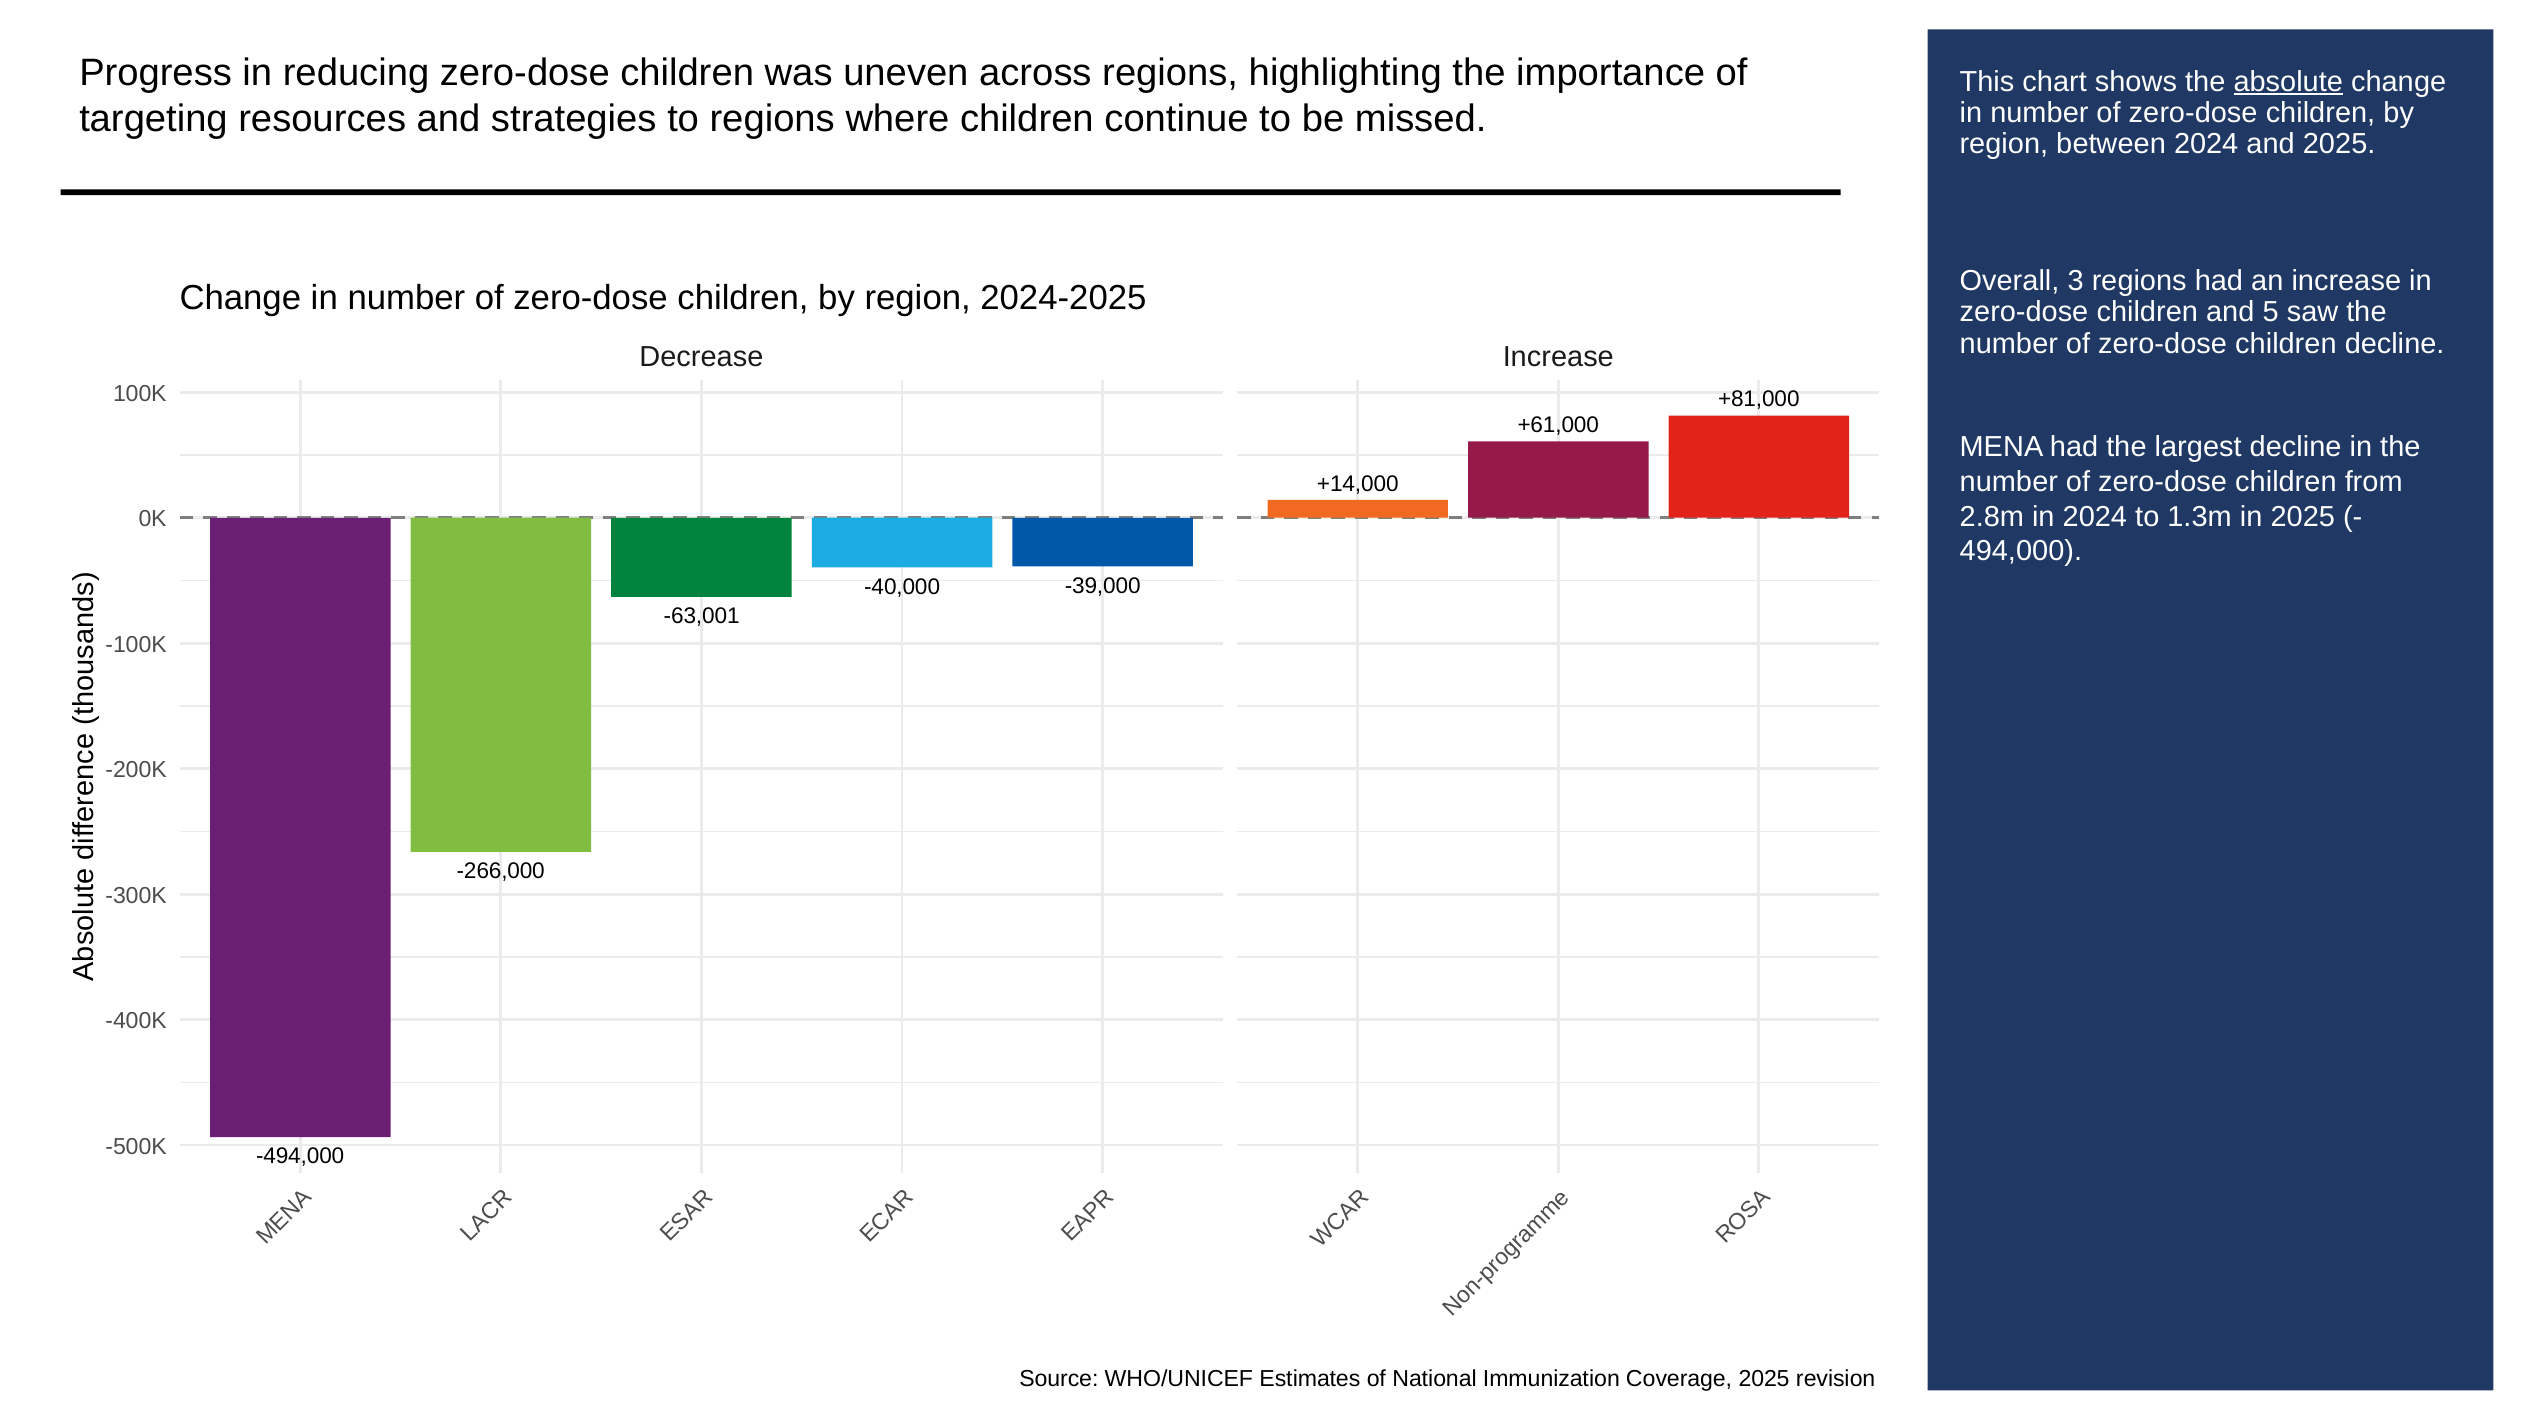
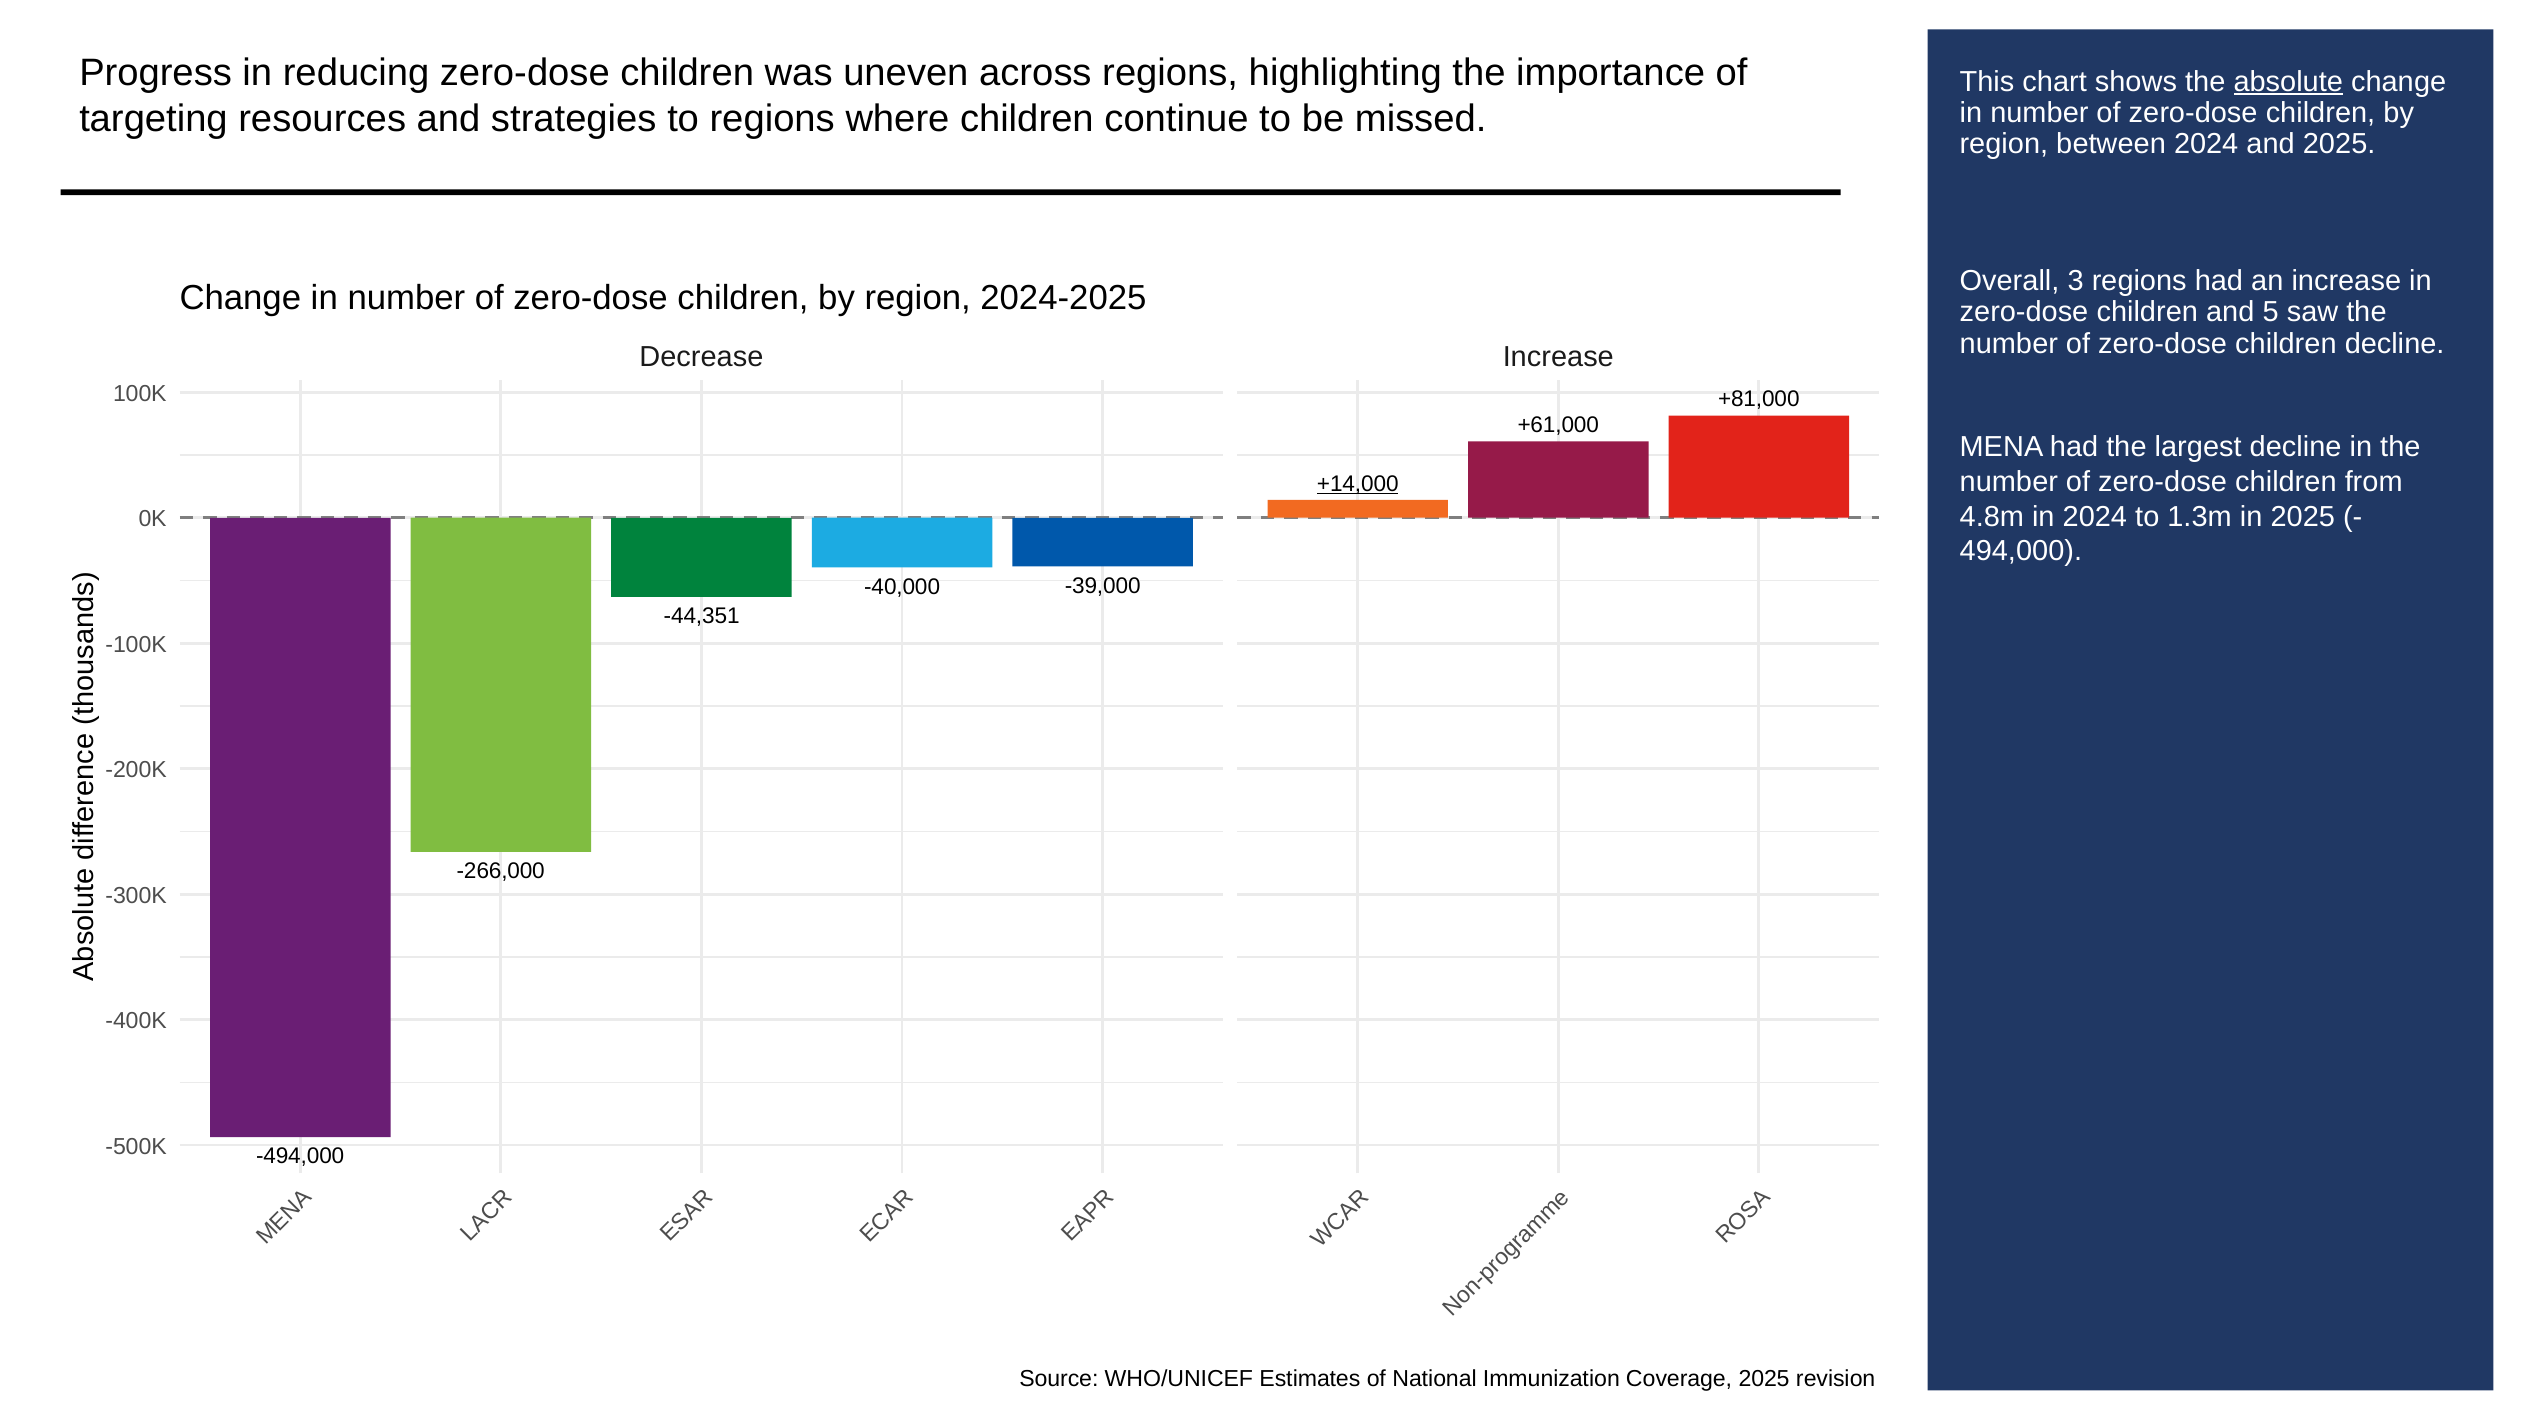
+14,000 underline: none -> present
2.8m: 2.8m -> 4.8m
-63,001: -63,001 -> -44,351
